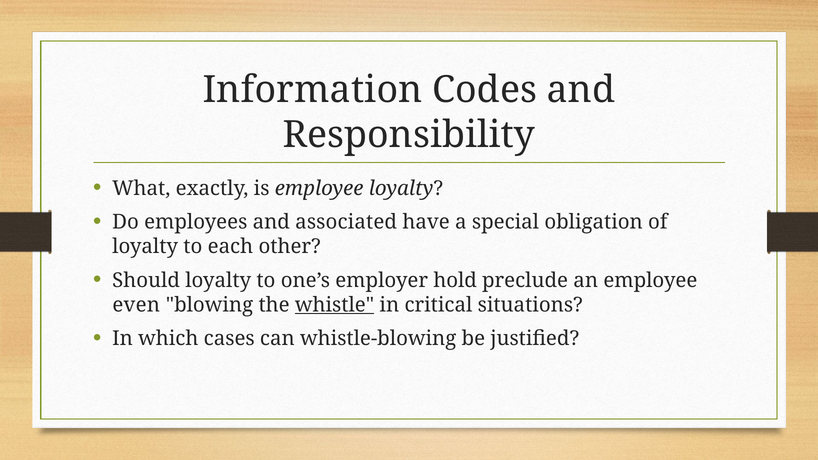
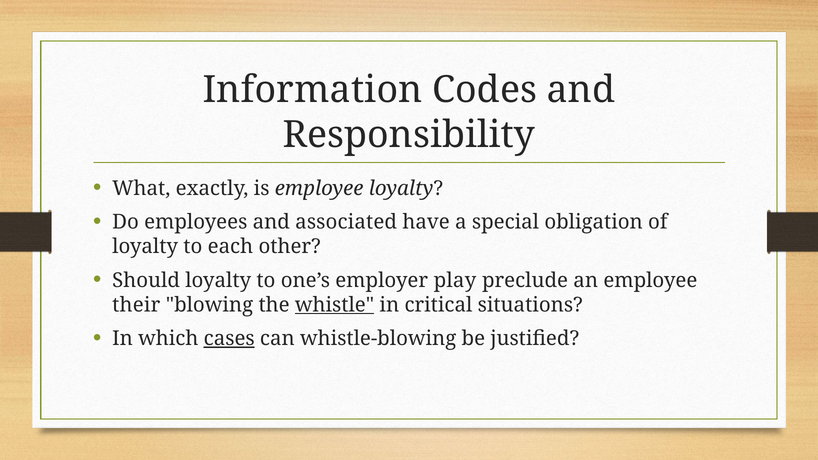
hold: hold -> play
even: even -> their
cases underline: none -> present
